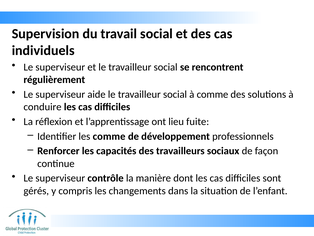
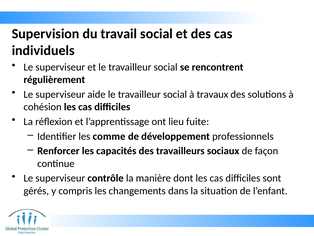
à comme: comme -> travaux
conduire: conduire -> cohésion
